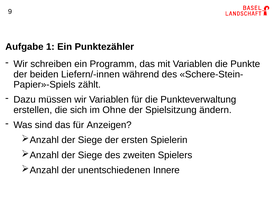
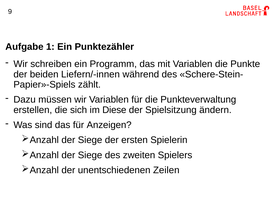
Ohne: Ohne -> Diese
Innere: Innere -> Zeilen
